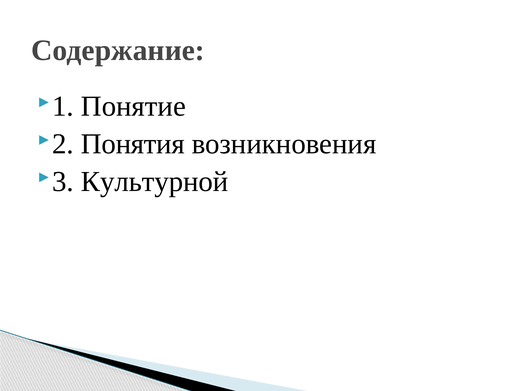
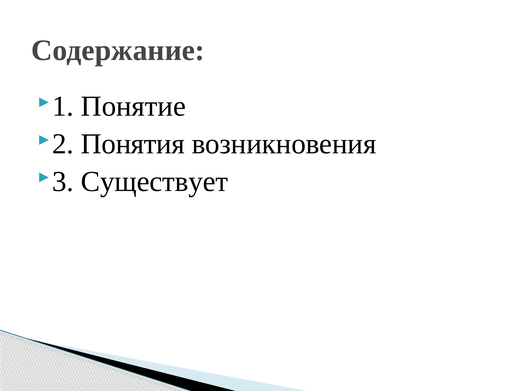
Культурной: Культурной -> Существует
